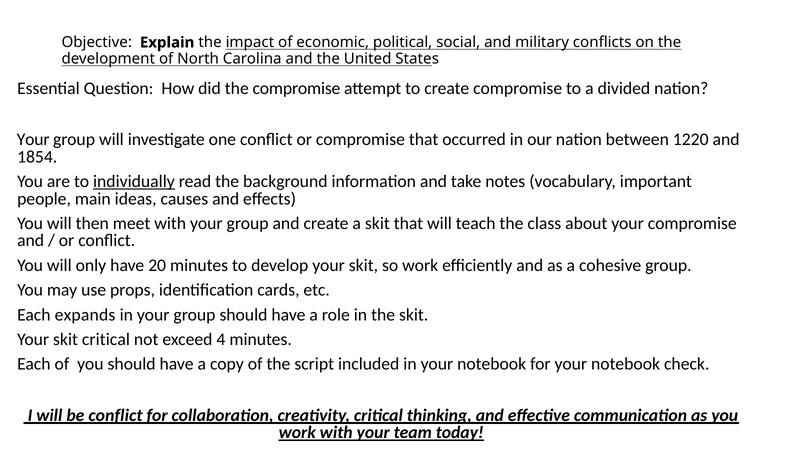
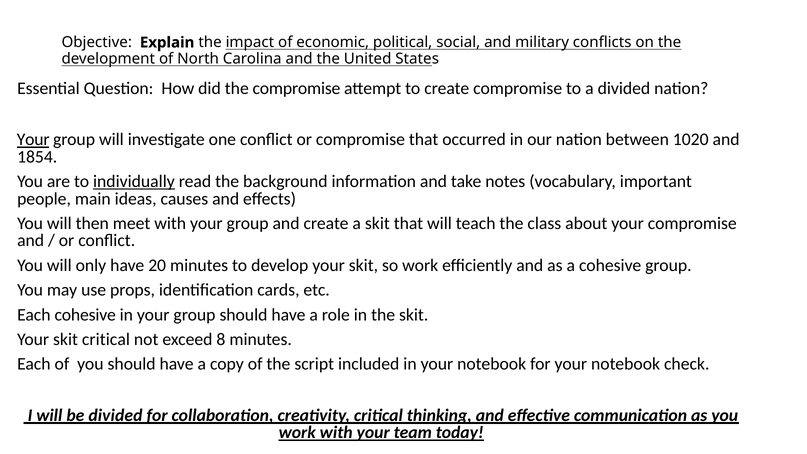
Your at (33, 140) underline: none -> present
1220: 1220 -> 1020
Each expands: expands -> cohesive
4: 4 -> 8
be conflict: conflict -> divided
